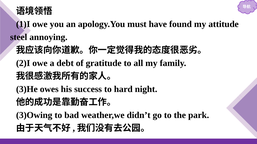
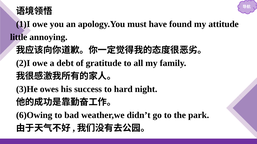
steel: steel -> little
3)Owing: 3)Owing -> 6)Owing
